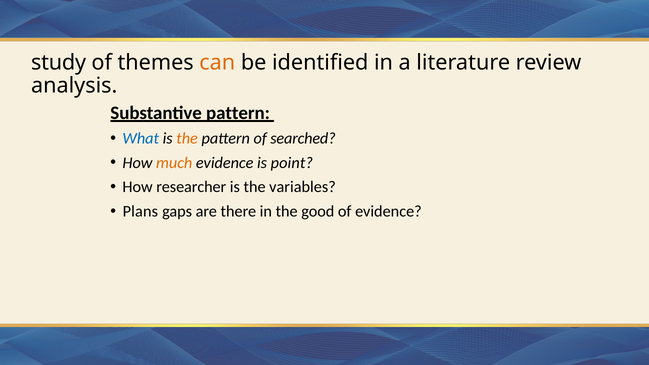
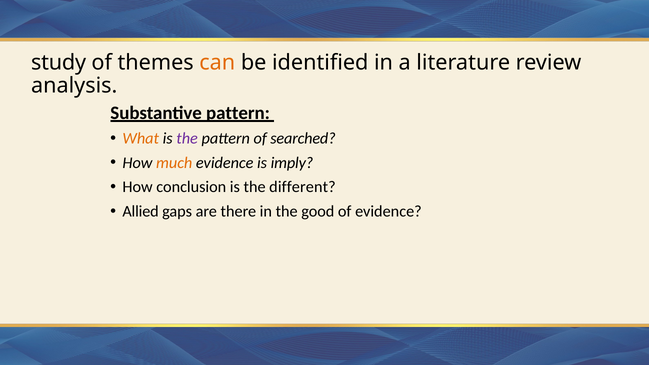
What colour: blue -> orange
the at (187, 139) colour: orange -> purple
point: point -> imply
researcher: researcher -> conclusion
variables: variables -> different
Plans: Plans -> Allied
